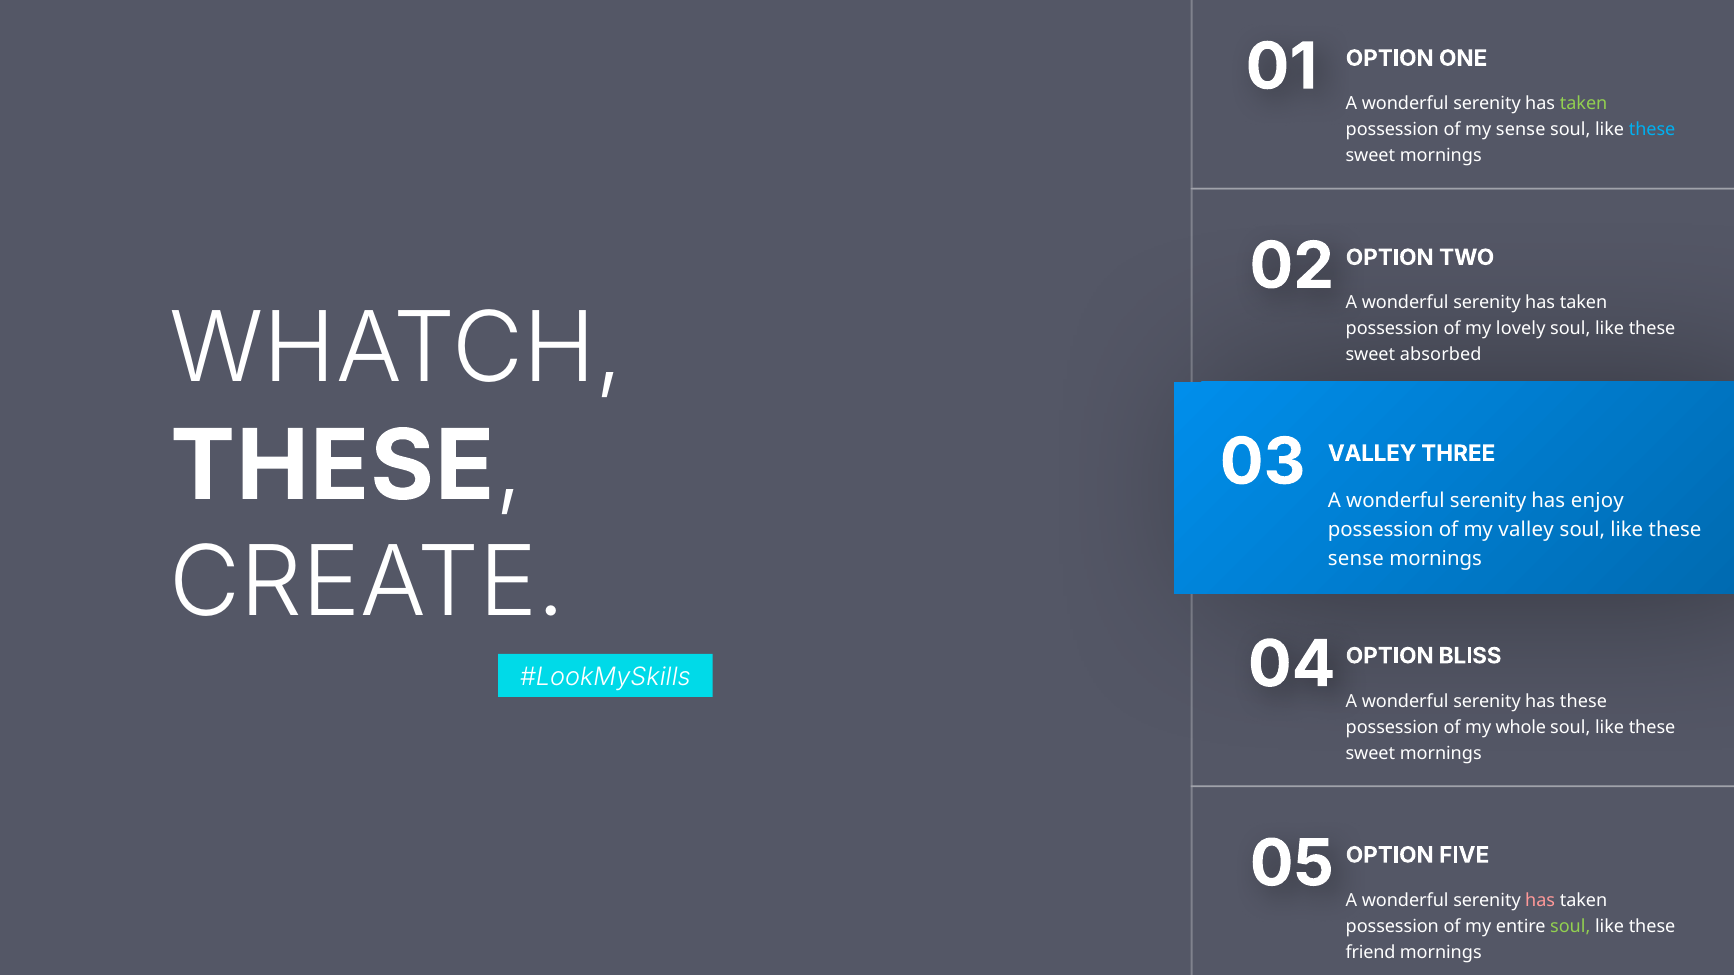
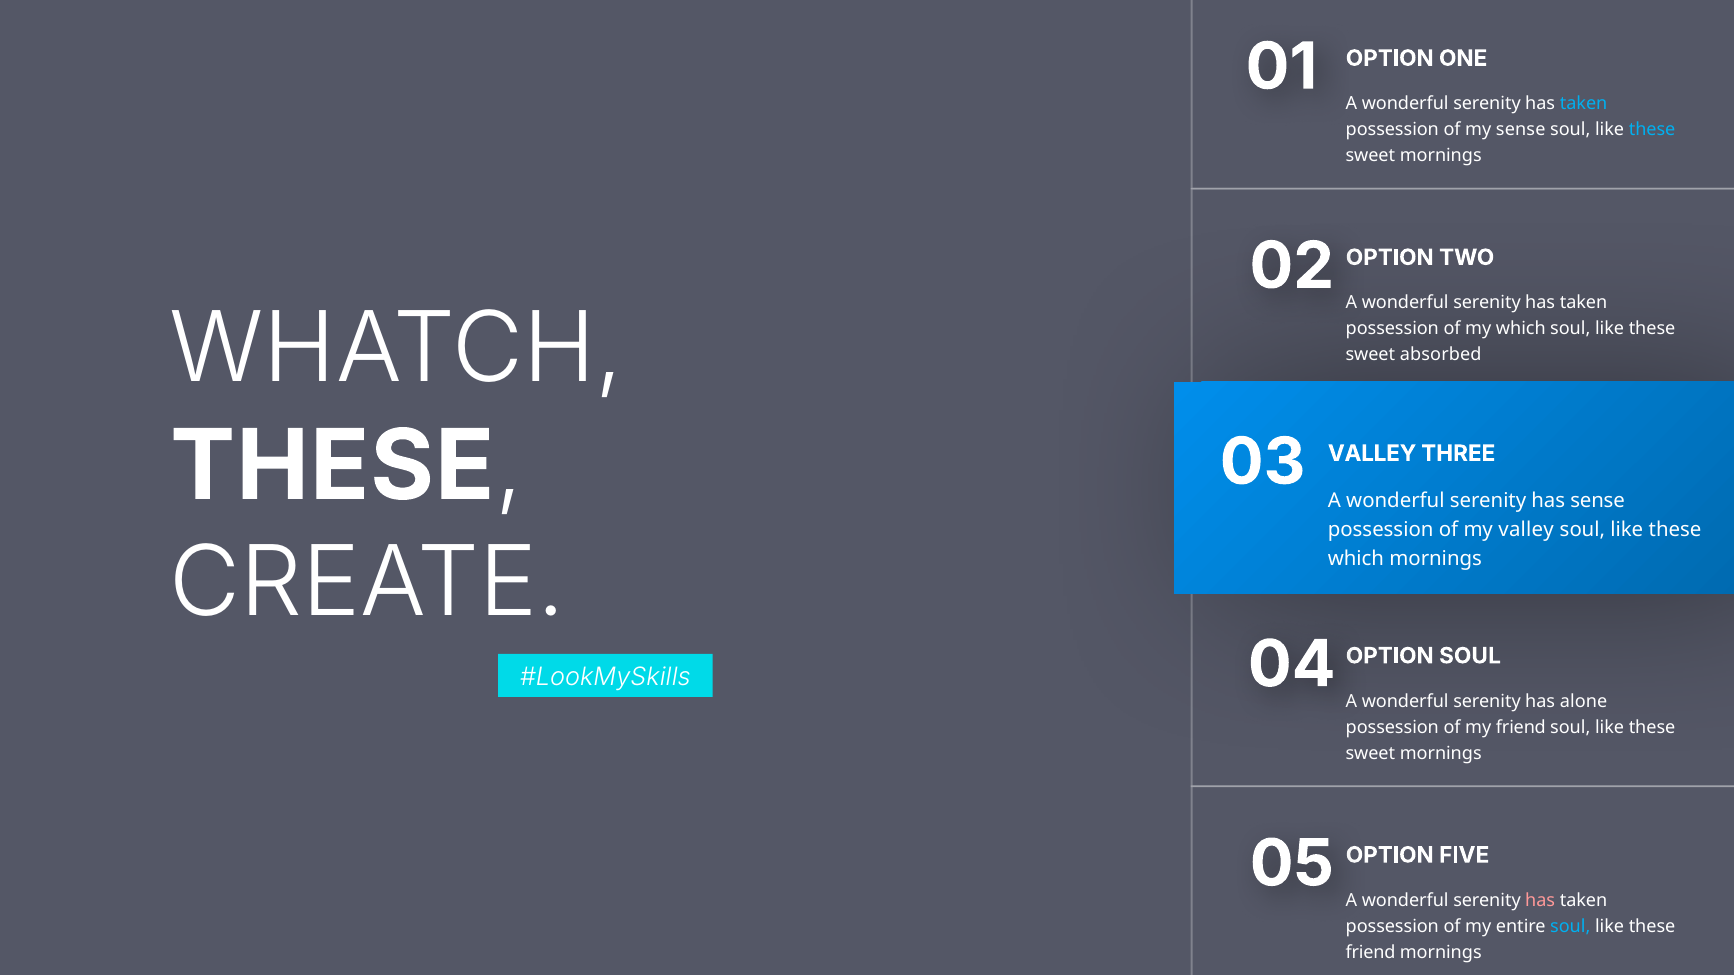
taken at (1584, 104) colour: light green -> light blue
my lovely: lovely -> which
has enjoy: enjoy -> sense
sense at (1356, 559): sense -> which
BLISS at (1470, 656): BLISS -> SOUL
has these: these -> alone
my whole: whole -> friend
soul at (1570, 927) colour: light green -> light blue
